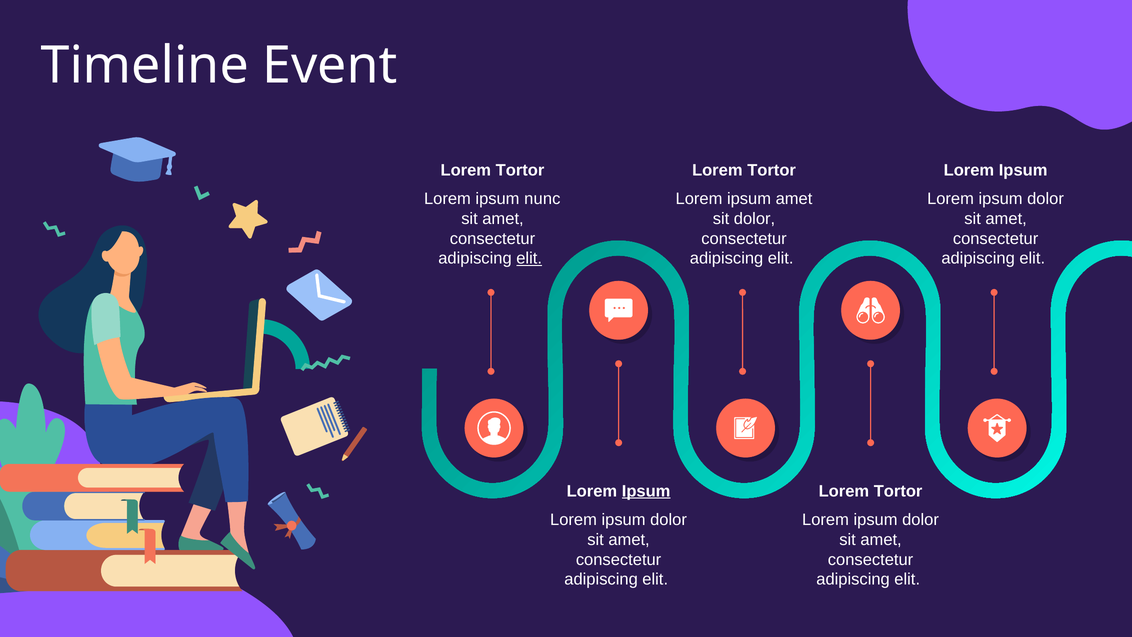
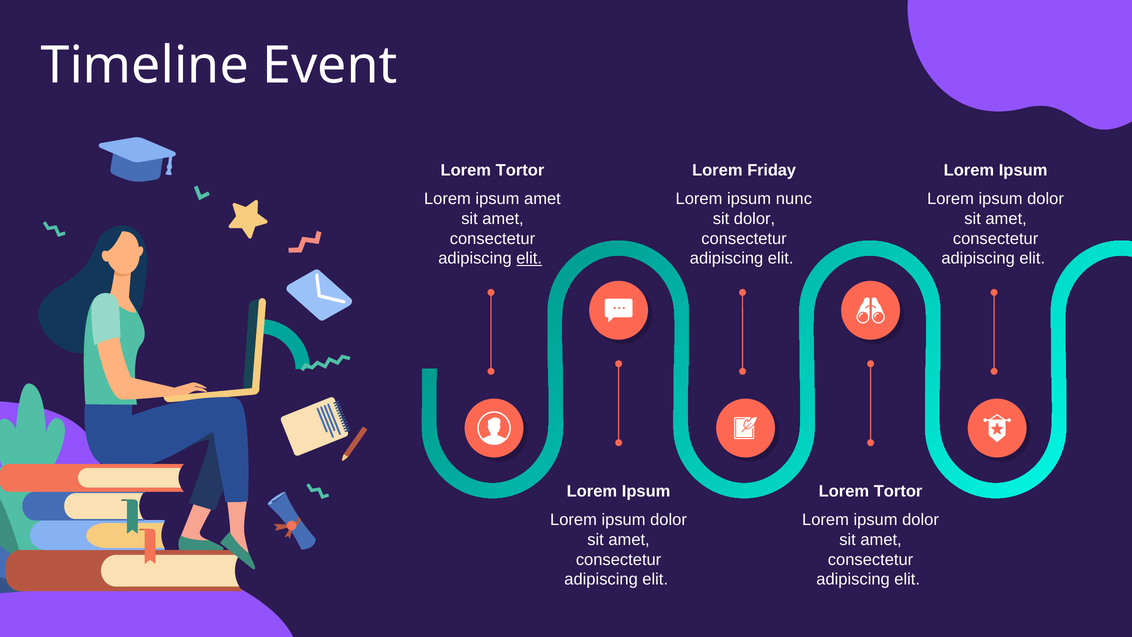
Tortor at (772, 170): Tortor -> Friday
ipsum nunc: nunc -> amet
ipsum amet: amet -> nunc
Ipsum at (646, 491) underline: present -> none
